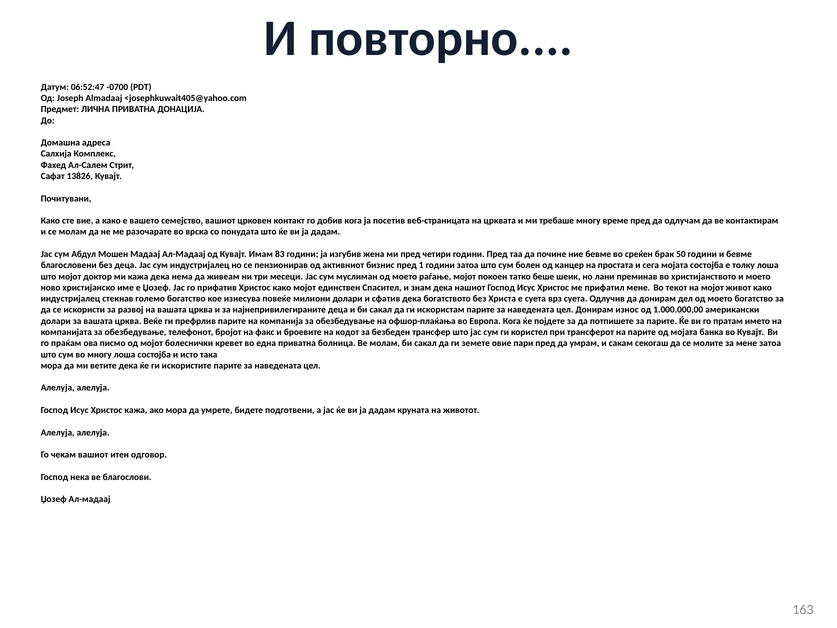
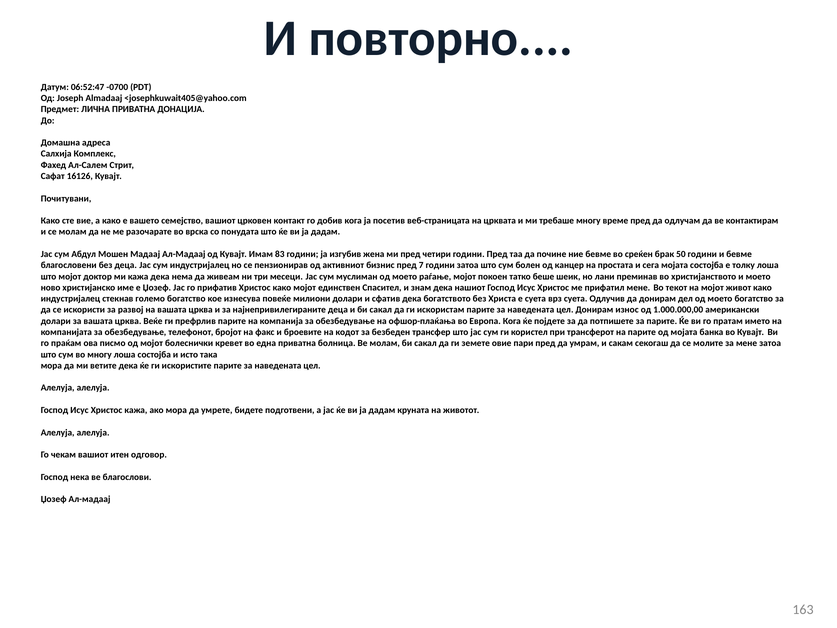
13826: 13826 -> 16126
1: 1 -> 7
